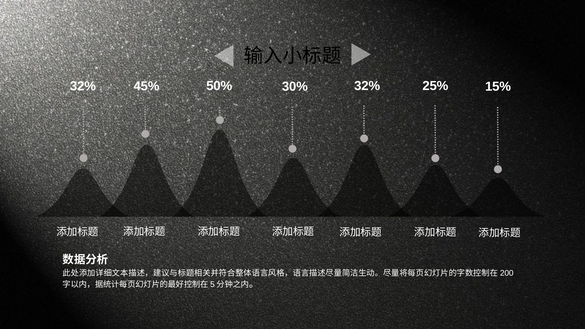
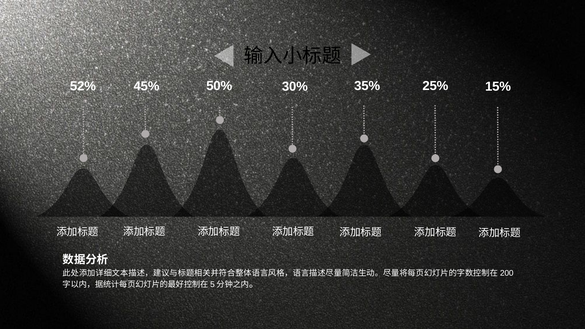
32% at (367, 86): 32% -> 35%
32% at (83, 86): 32% -> 52%
